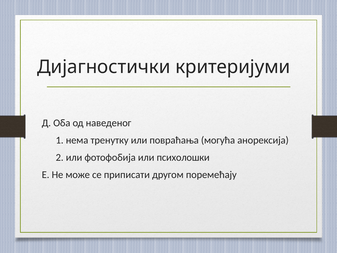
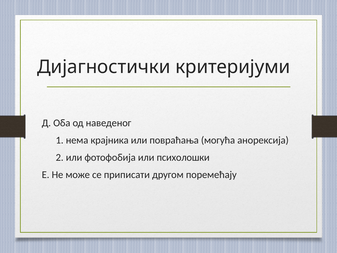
тренутку: тренутку -> крајника
